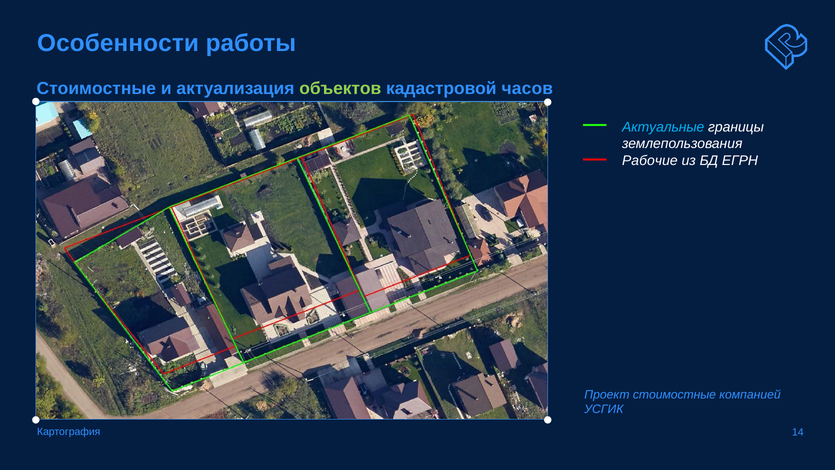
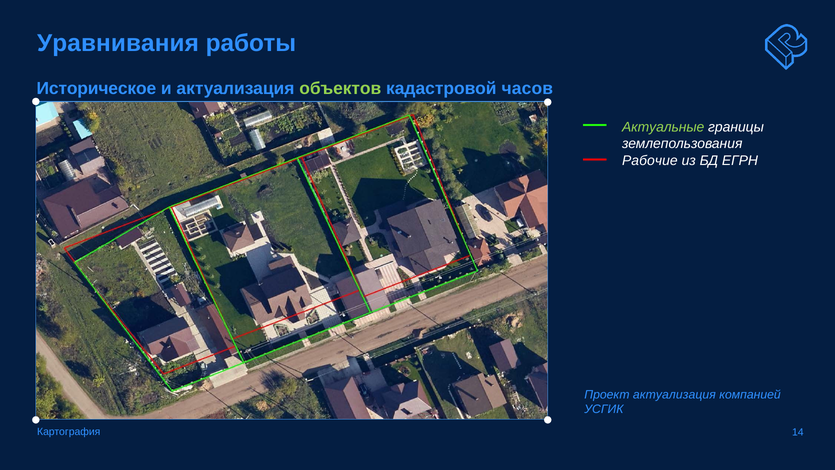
Особенности: Особенности -> Уравнивания
Стоимостные at (96, 88): Стоимостные -> Историческое
Актуальные colour: light blue -> light green
Проект стоимостные: стоимостные -> актуализация
